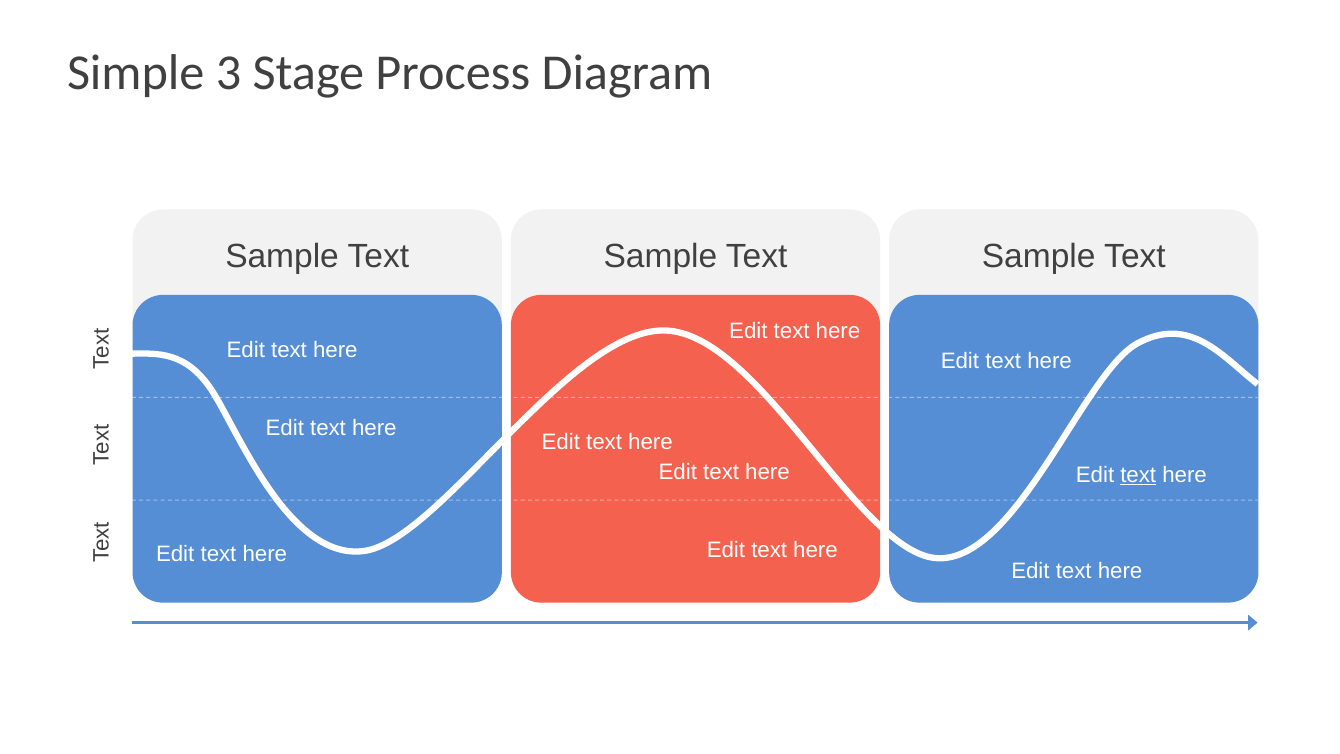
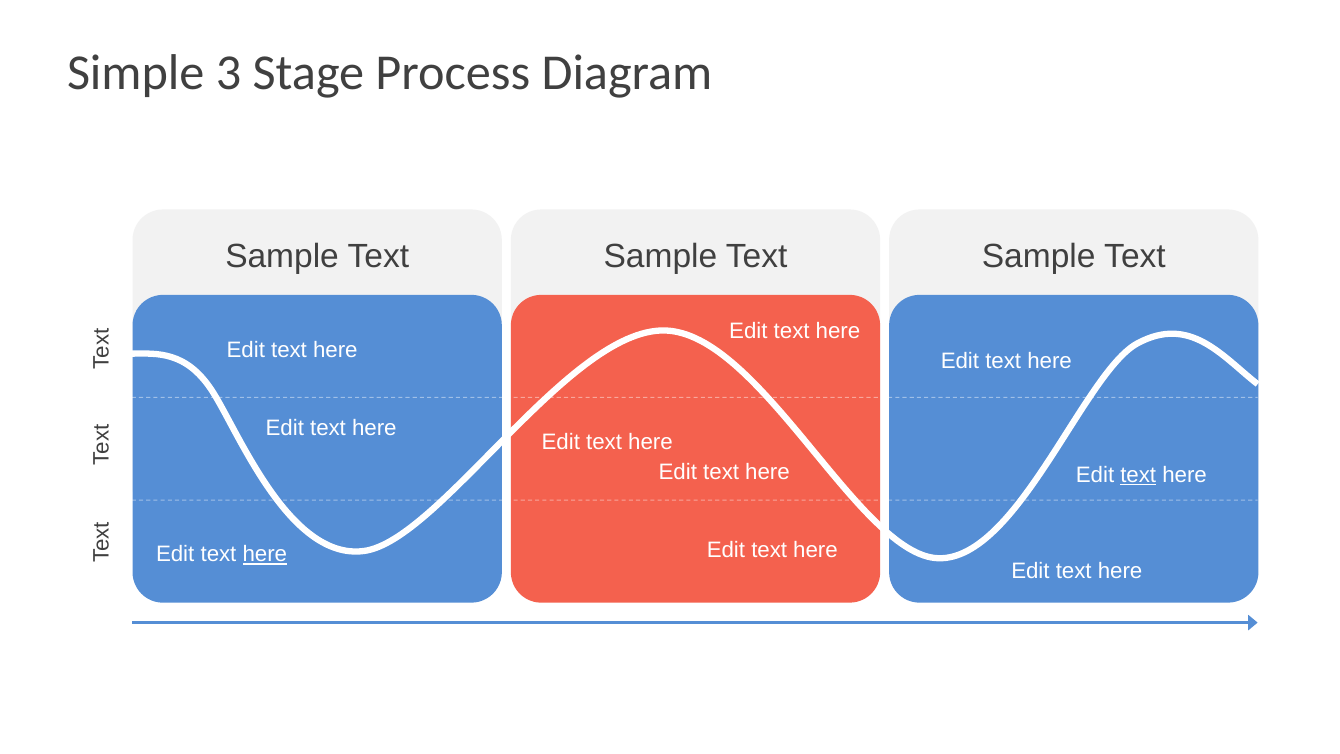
here at (265, 554) underline: none -> present
